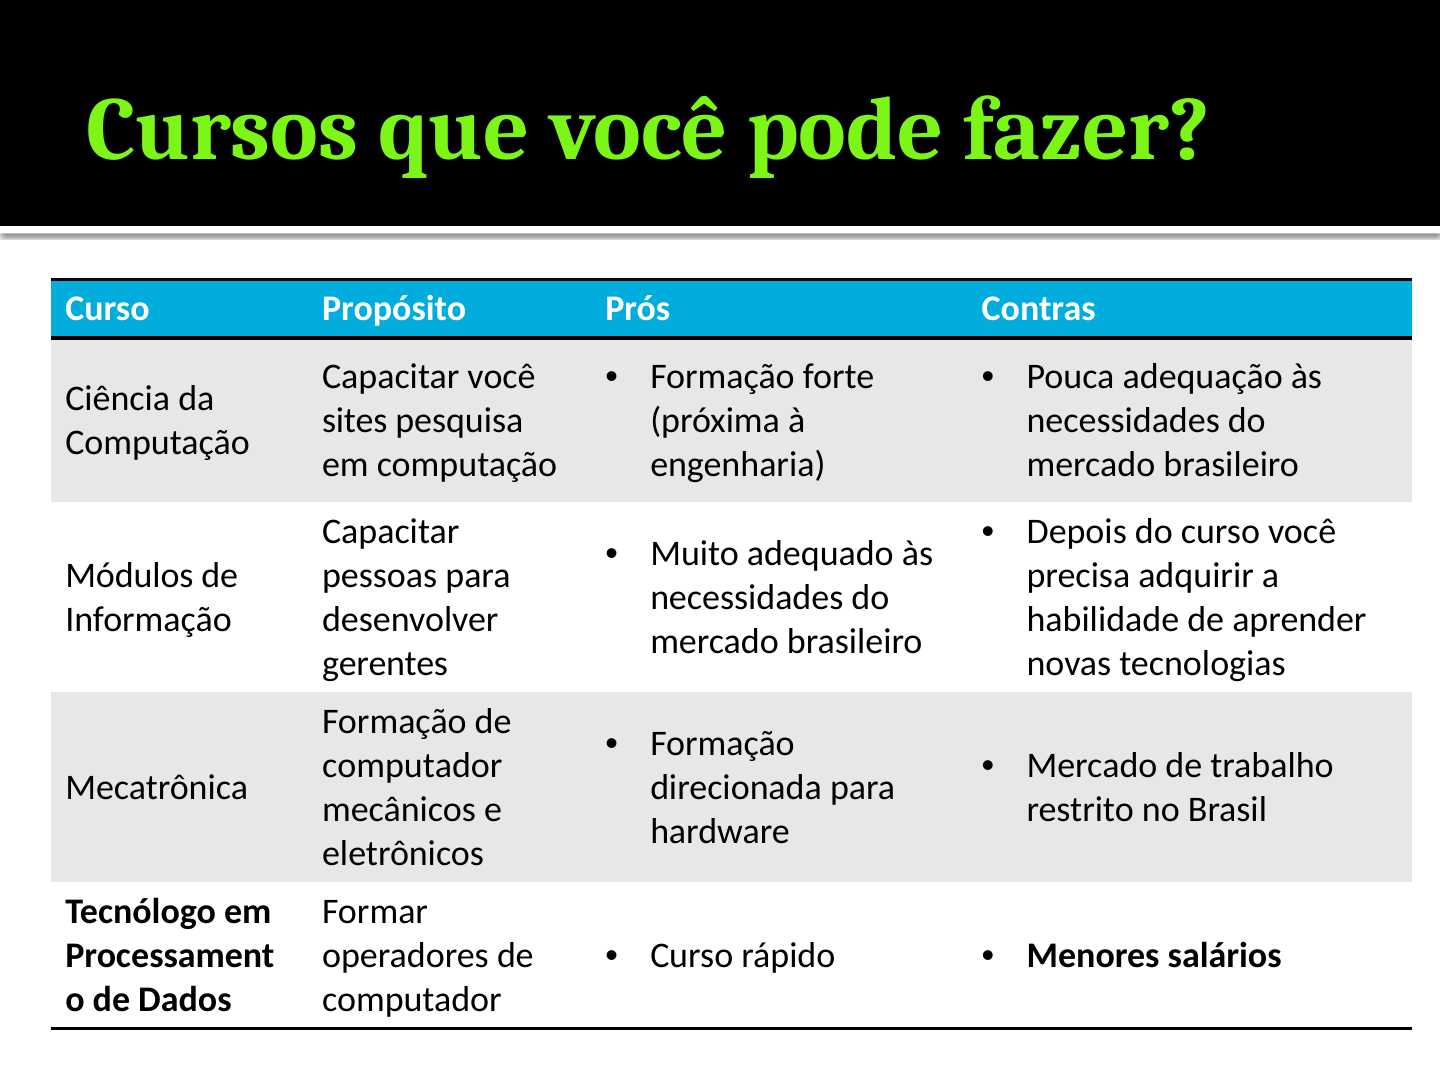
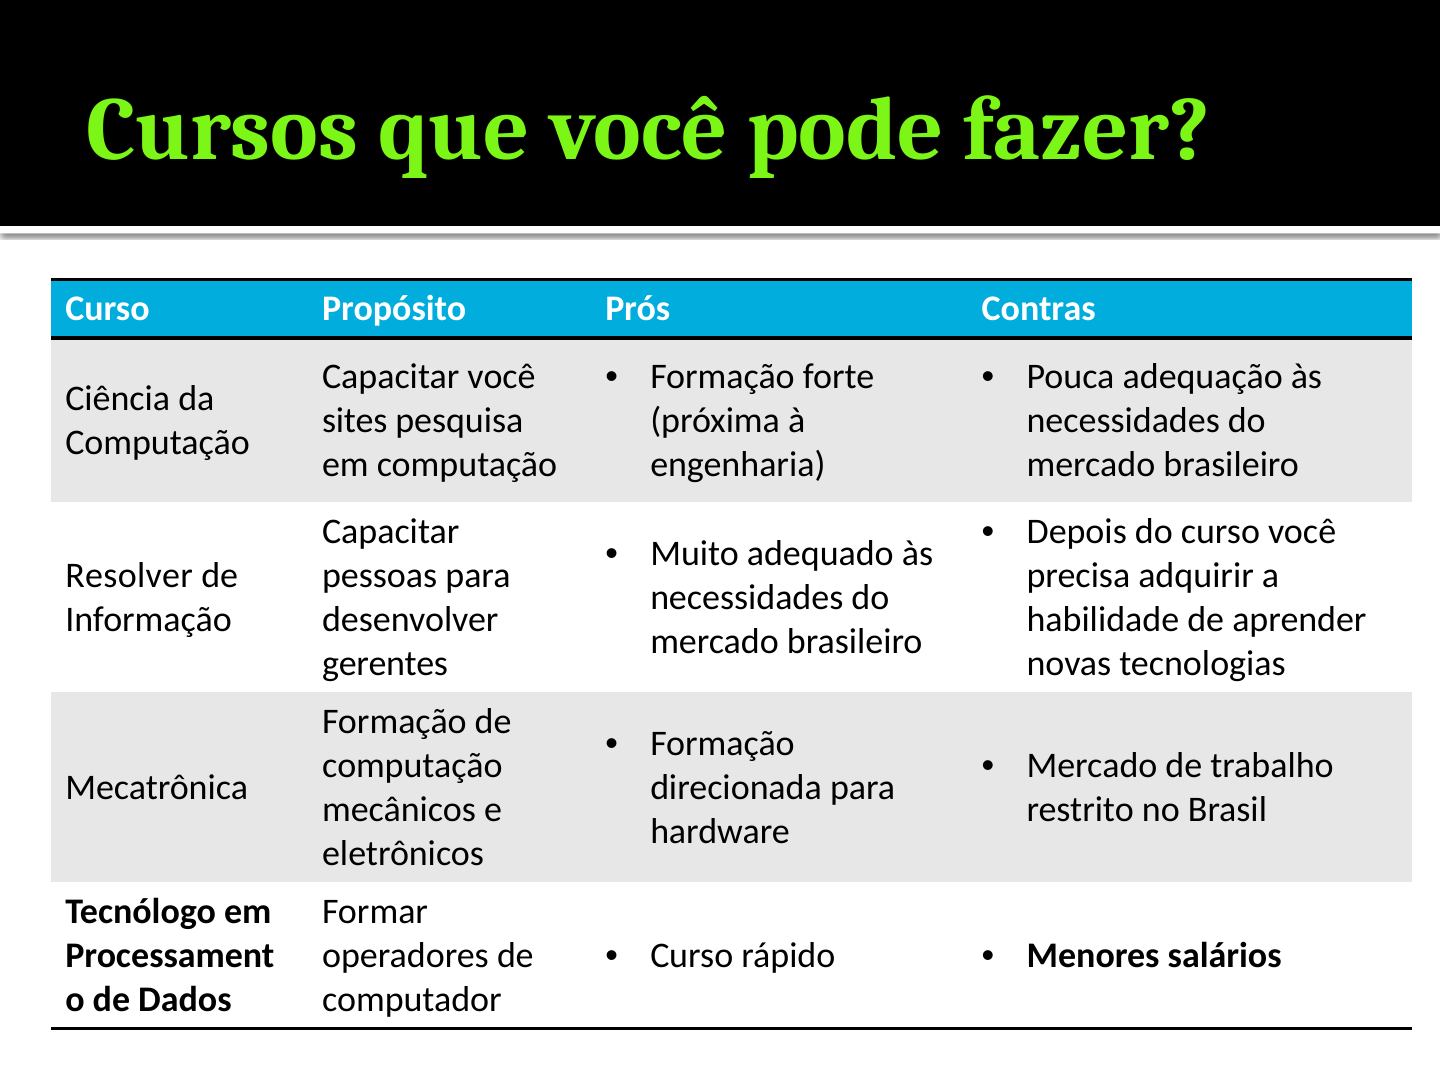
Módulos: Módulos -> Resolver
computador at (412, 765): computador -> computação
